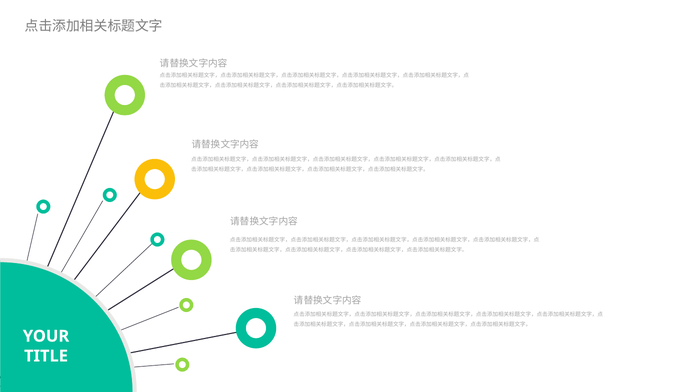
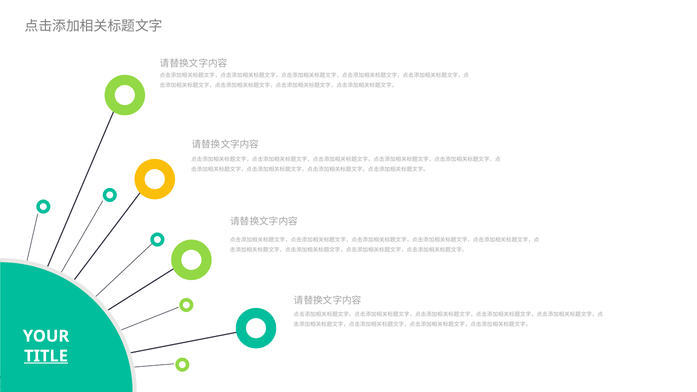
TITLE underline: none -> present
